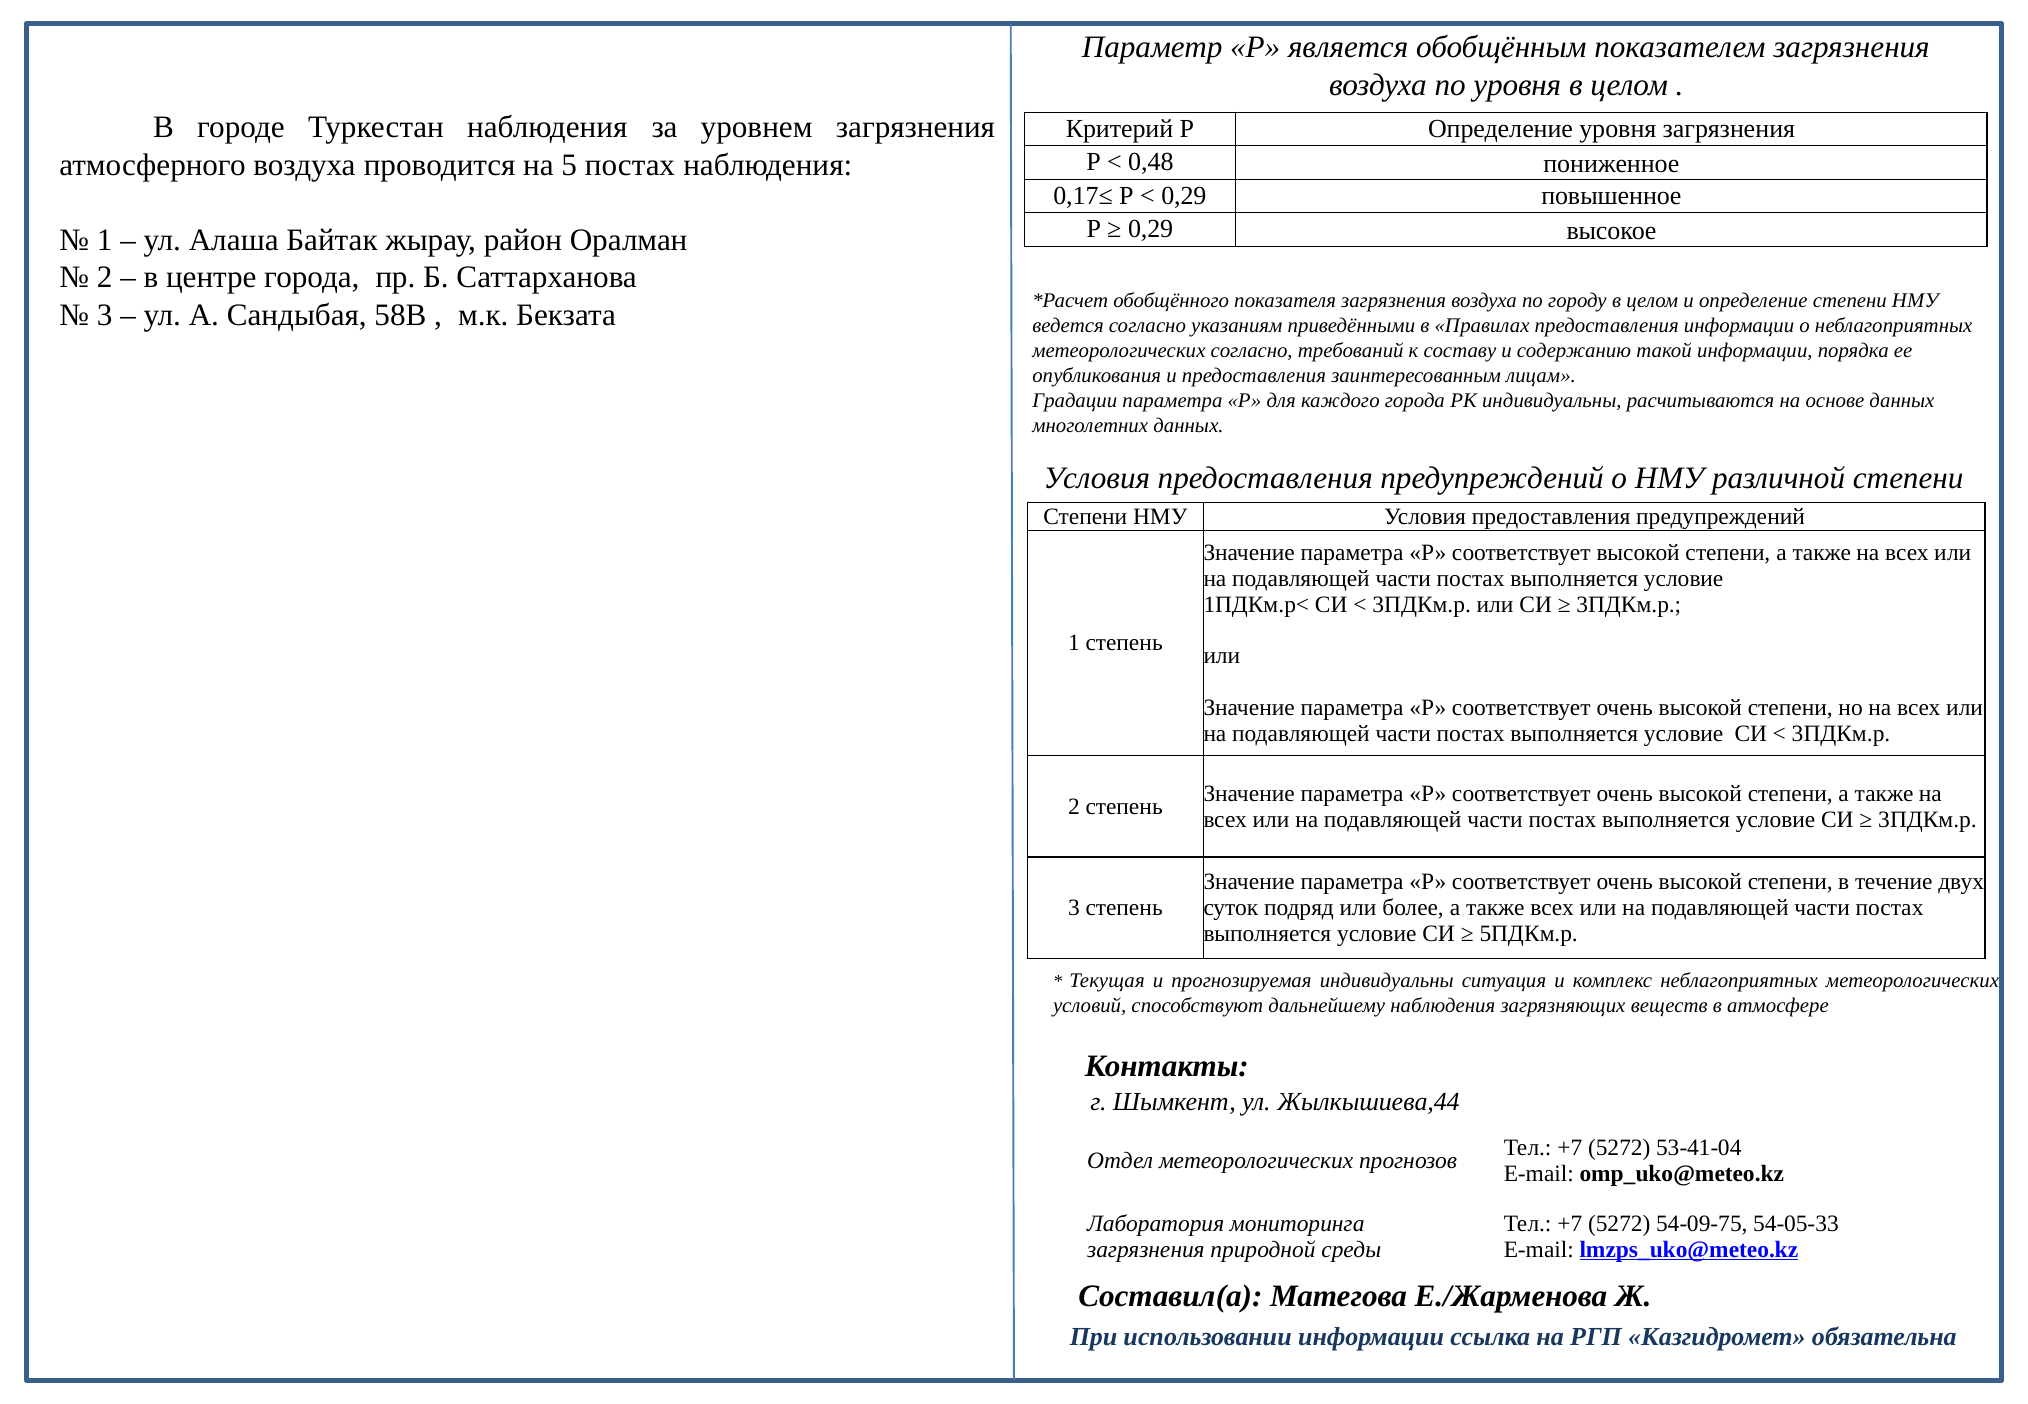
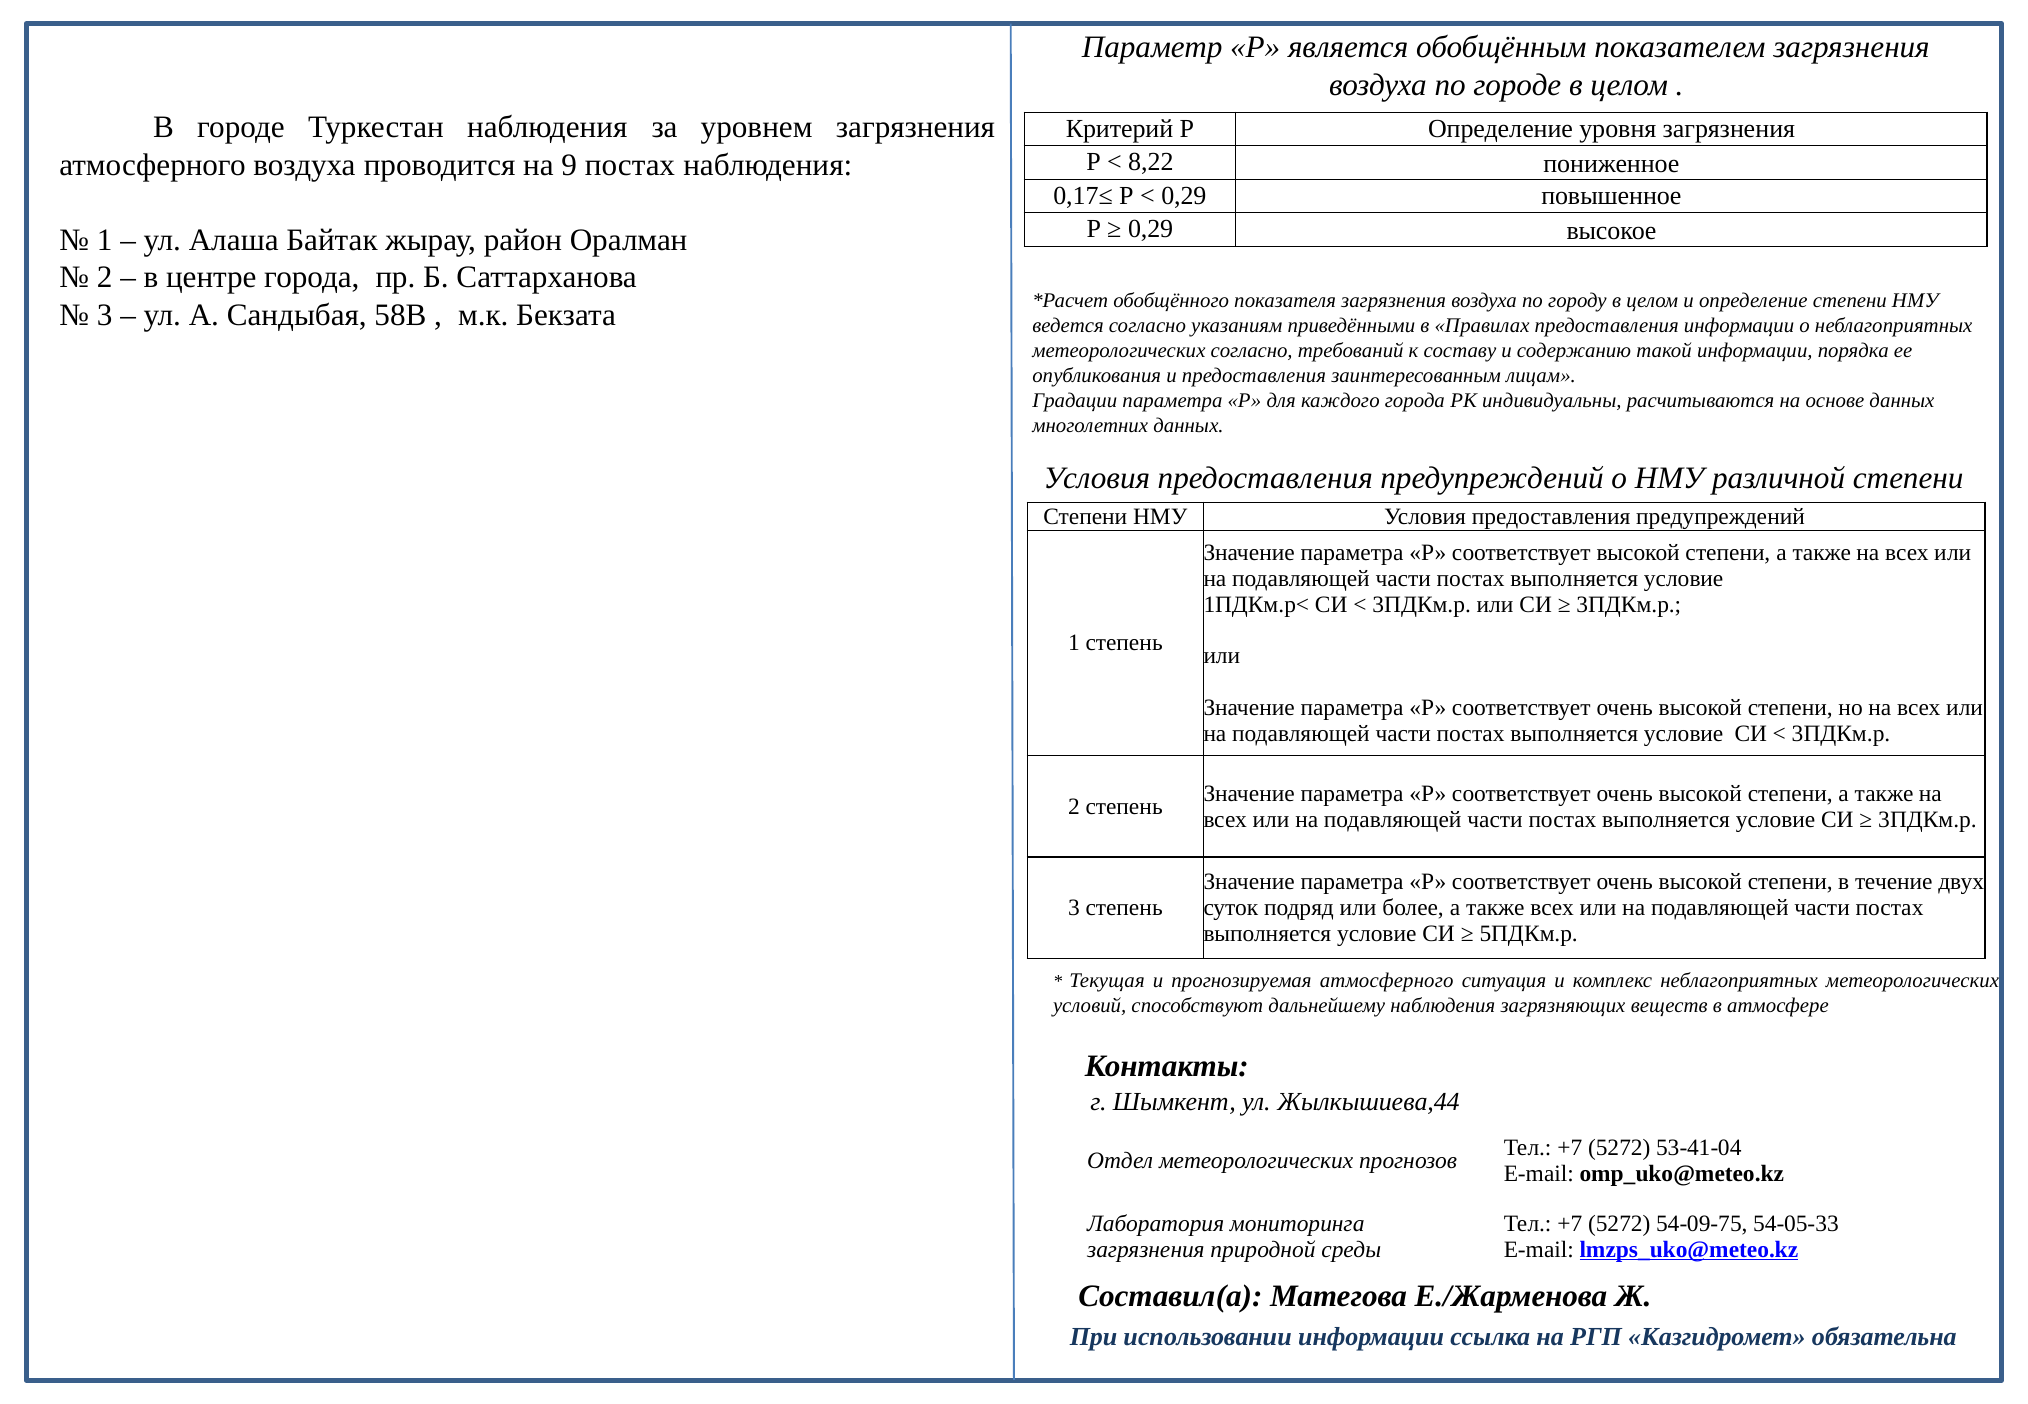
по уровня: уровня -> городе
0,48: 0,48 -> 8,22
5: 5 -> 9
прогнозируемая индивидуальны: индивидуальны -> атмосферного
